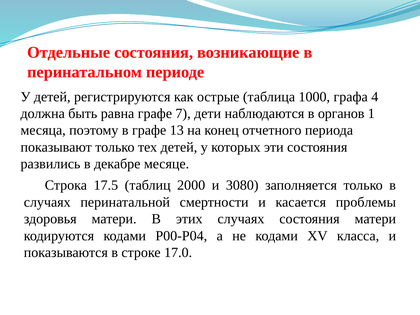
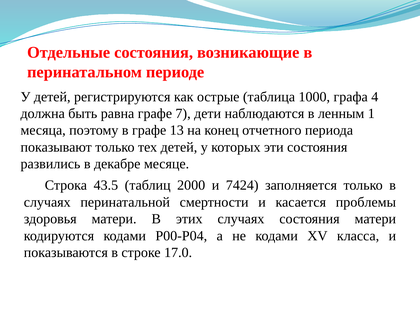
органов: органов -> ленным
17.5: 17.5 -> 43.5
3080: 3080 -> 7424
